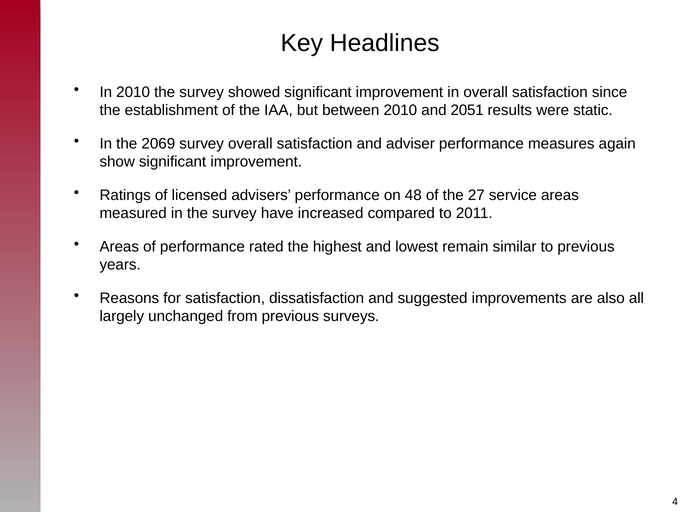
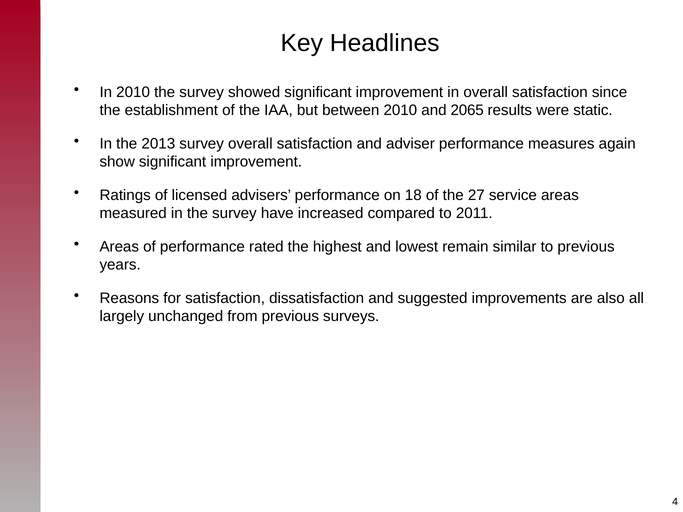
2051: 2051 -> 2065
2069: 2069 -> 2013
48: 48 -> 18
